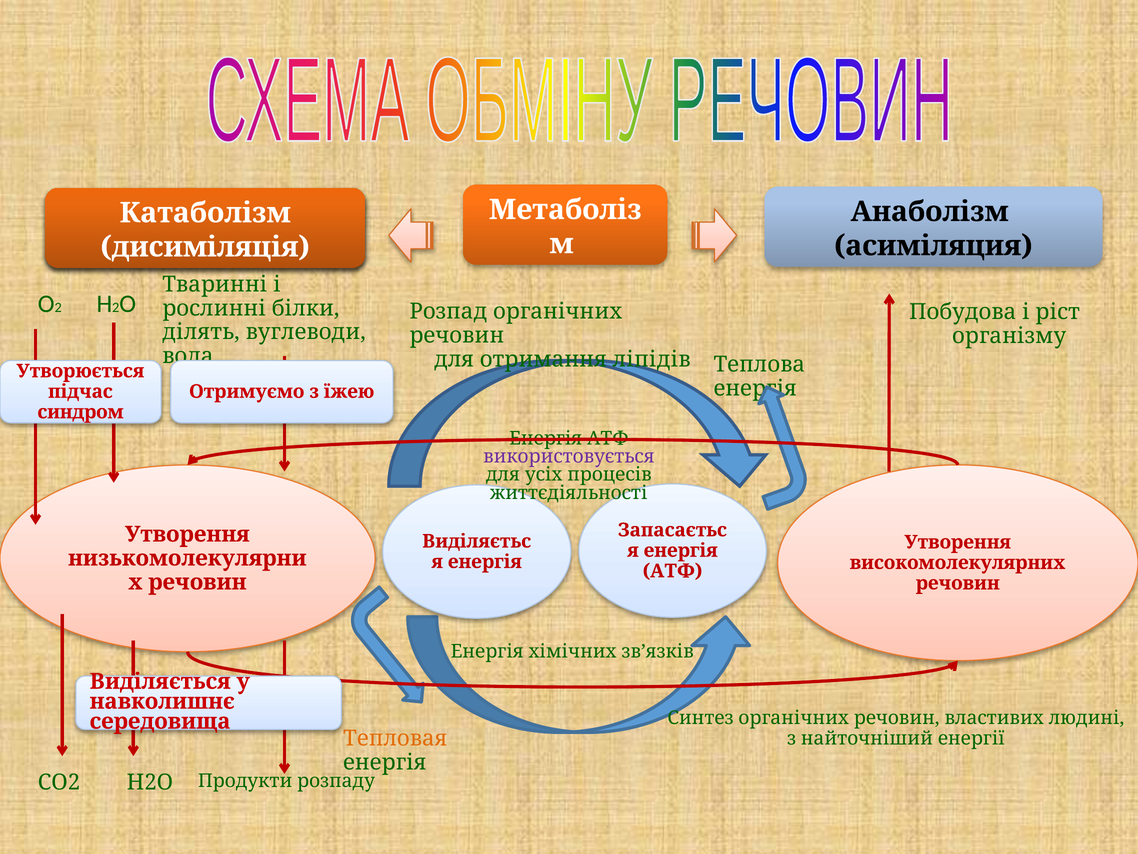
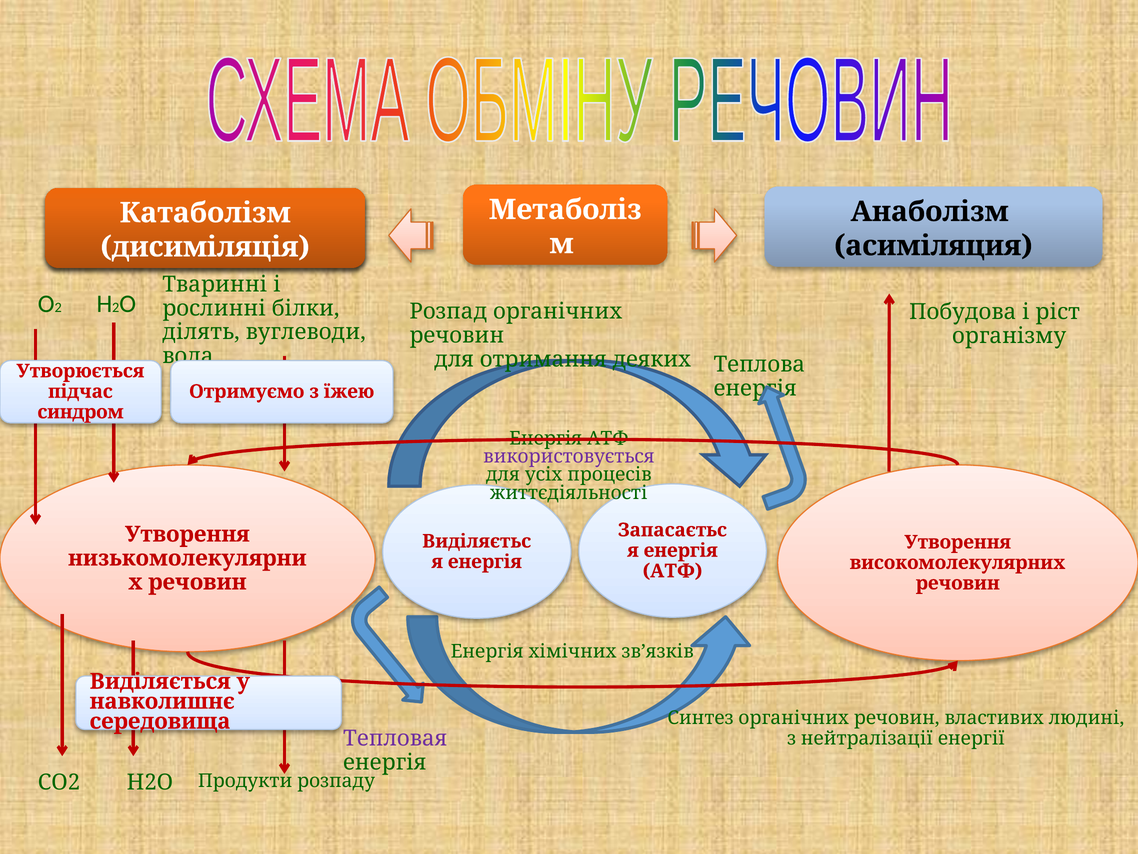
ліпідів: ліпідів -> деяких
Тепловая colour: orange -> purple
найточніший: найточніший -> нейтралізації
